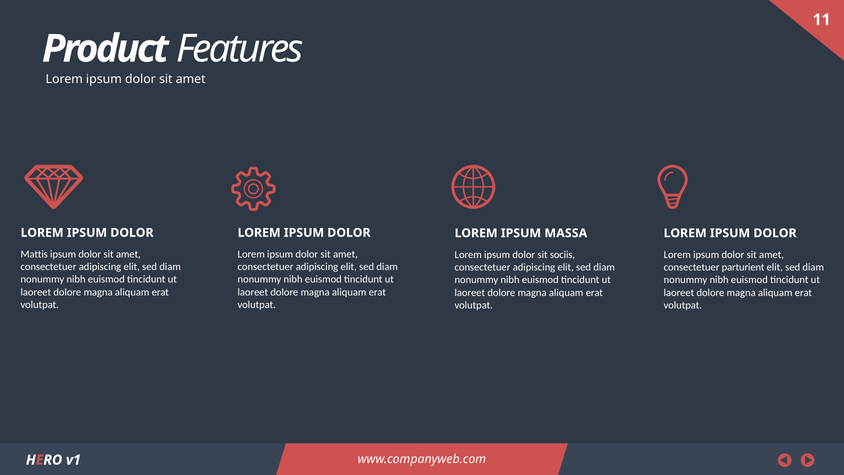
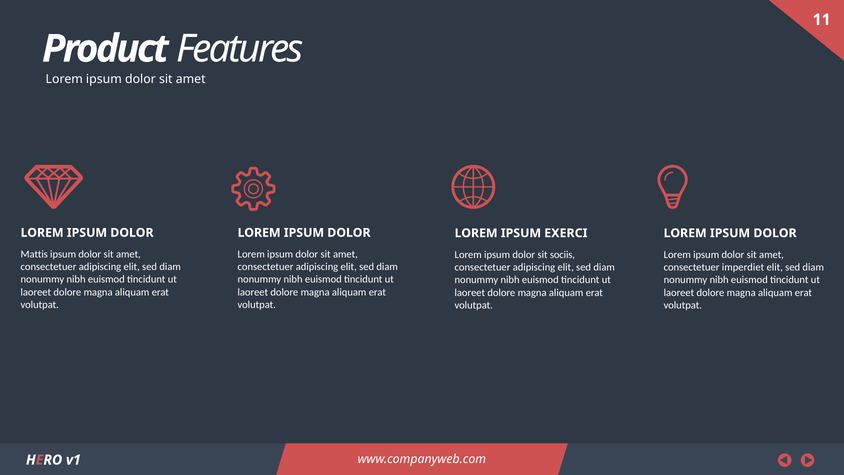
MASSA: MASSA -> EXERCI
parturient: parturient -> imperdiet
